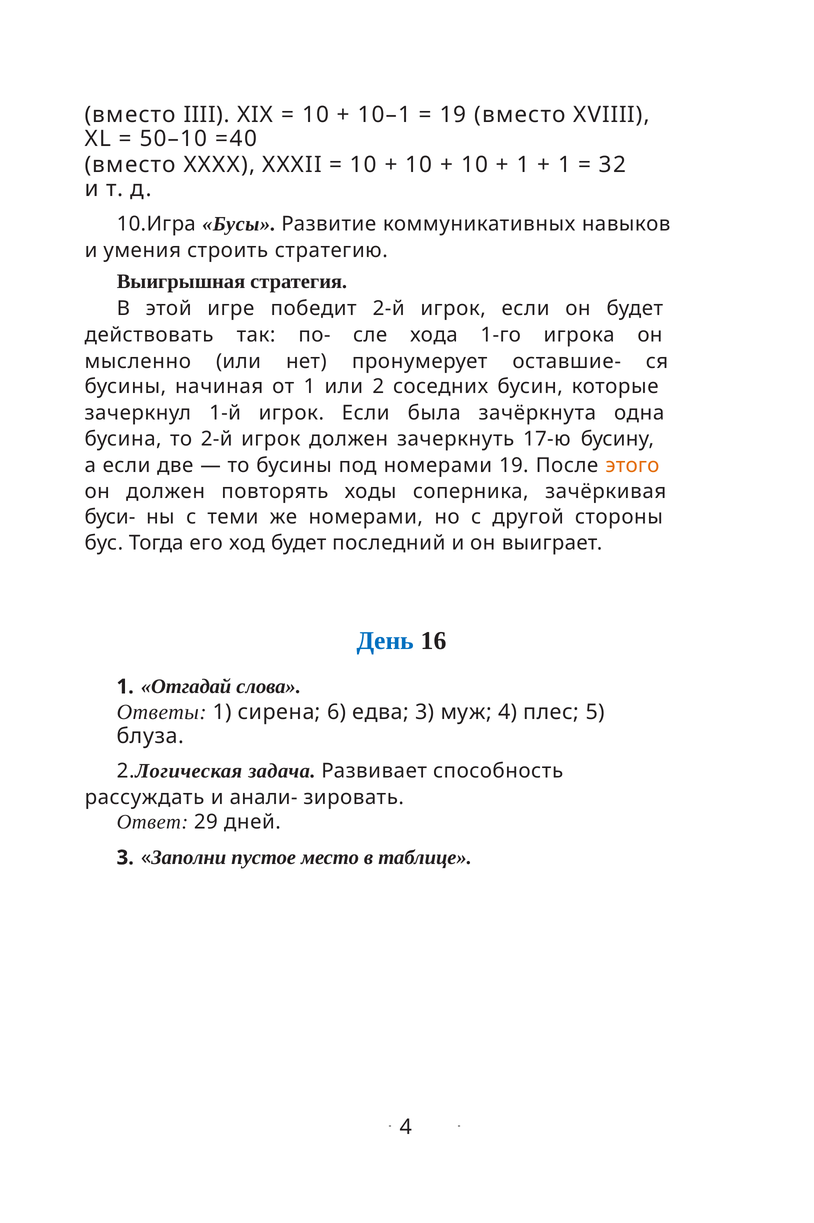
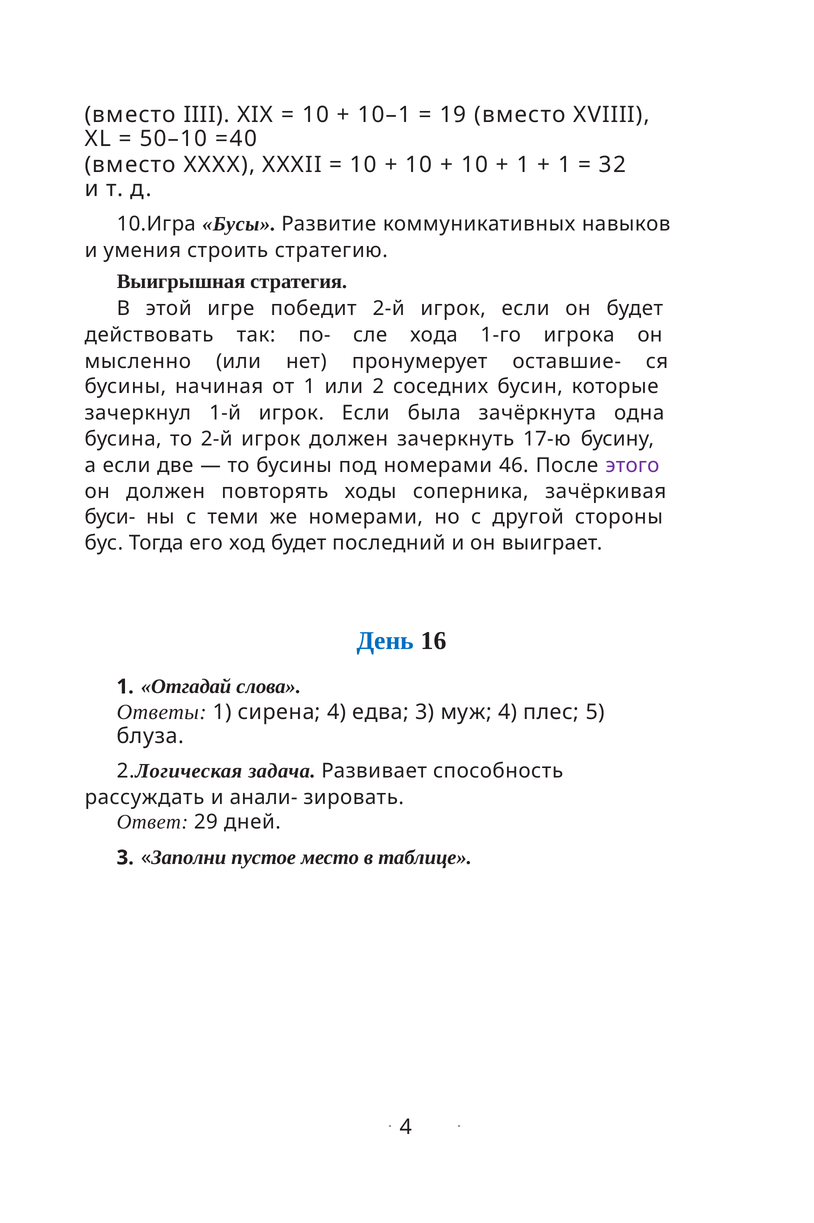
номерами 19: 19 -> 46
этого colour: orange -> purple
сирена 6: 6 -> 4
